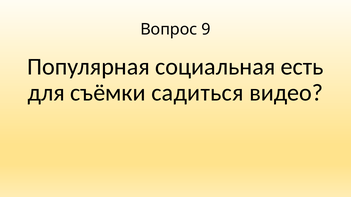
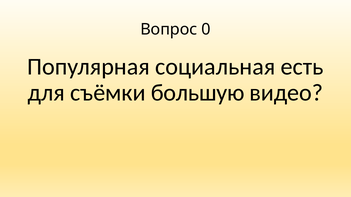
9: 9 -> 0
садиться: садиться -> большую
